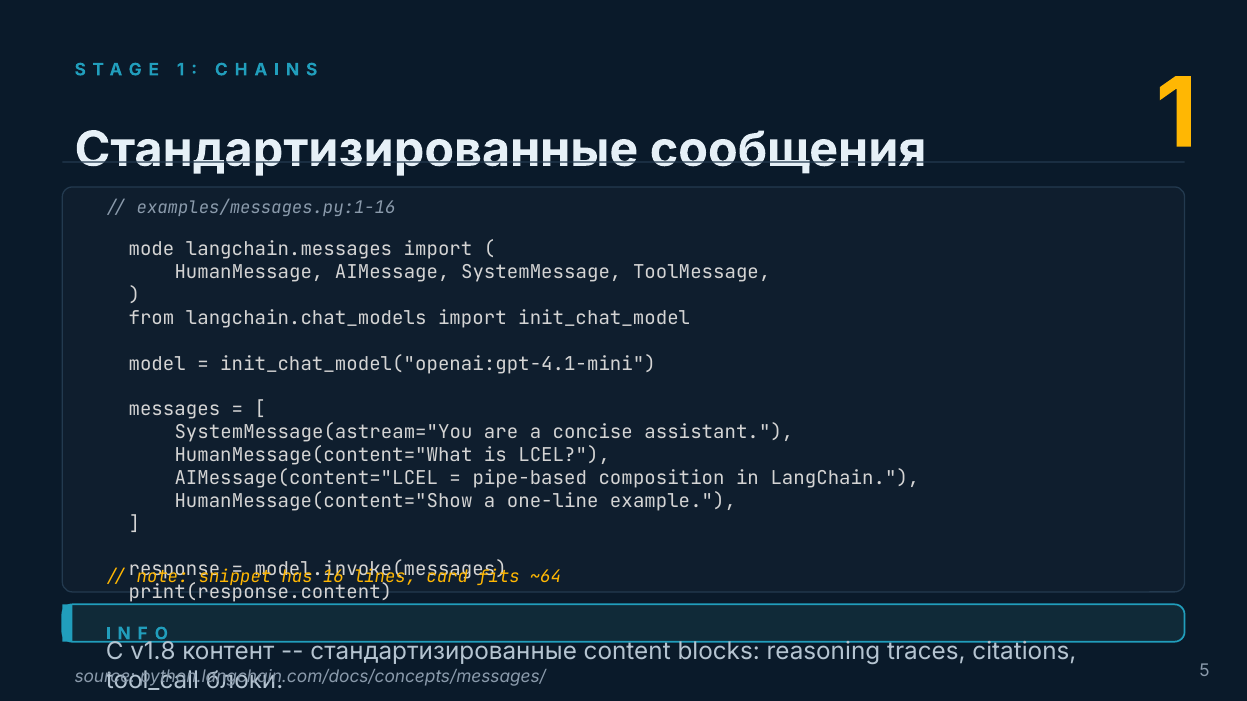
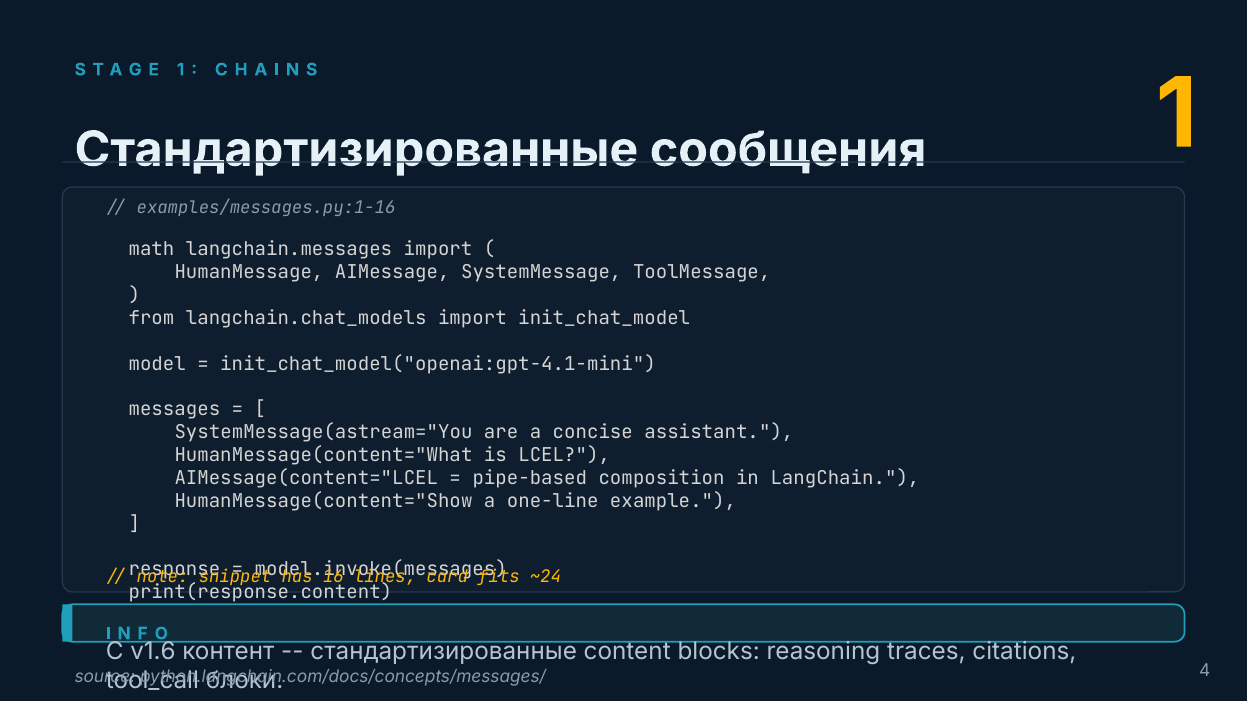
mode: mode -> math
~64: ~64 -> ~24
v1.8: v1.8 -> v1.6
5: 5 -> 4
